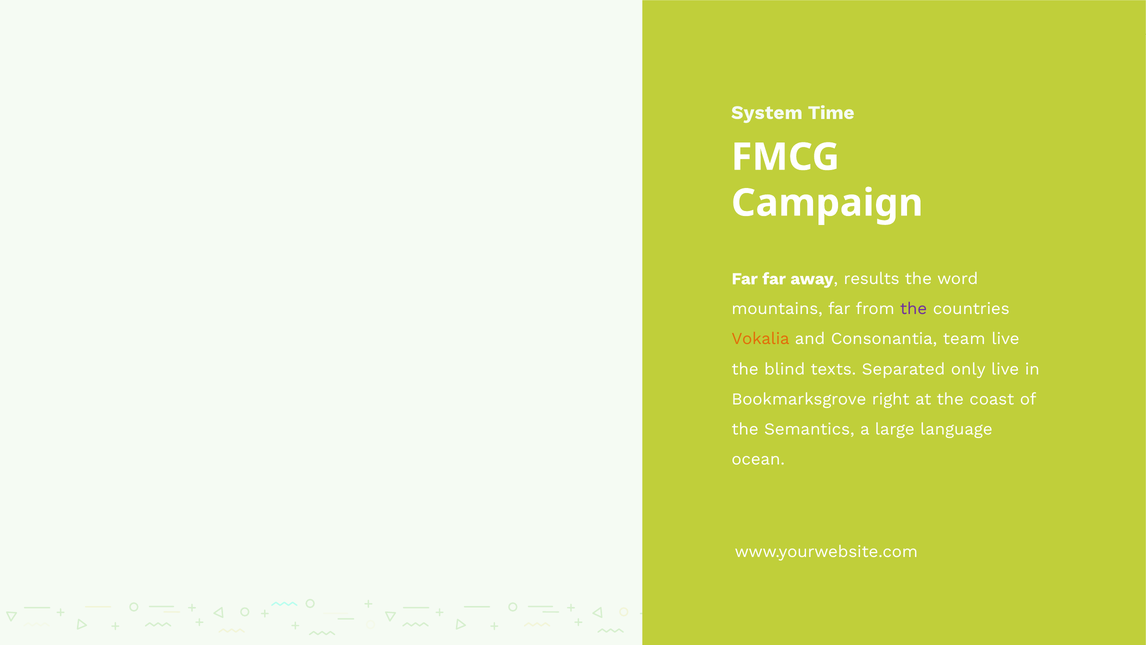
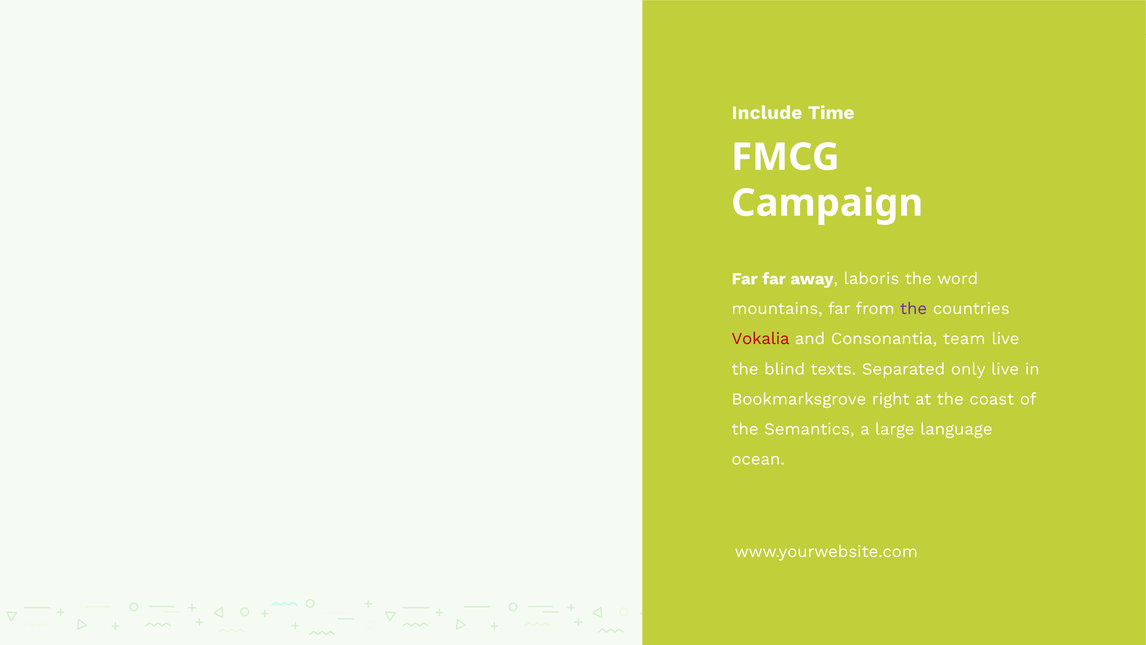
System: System -> Include
results: results -> laboris
Vokalia colour: orange -> red
